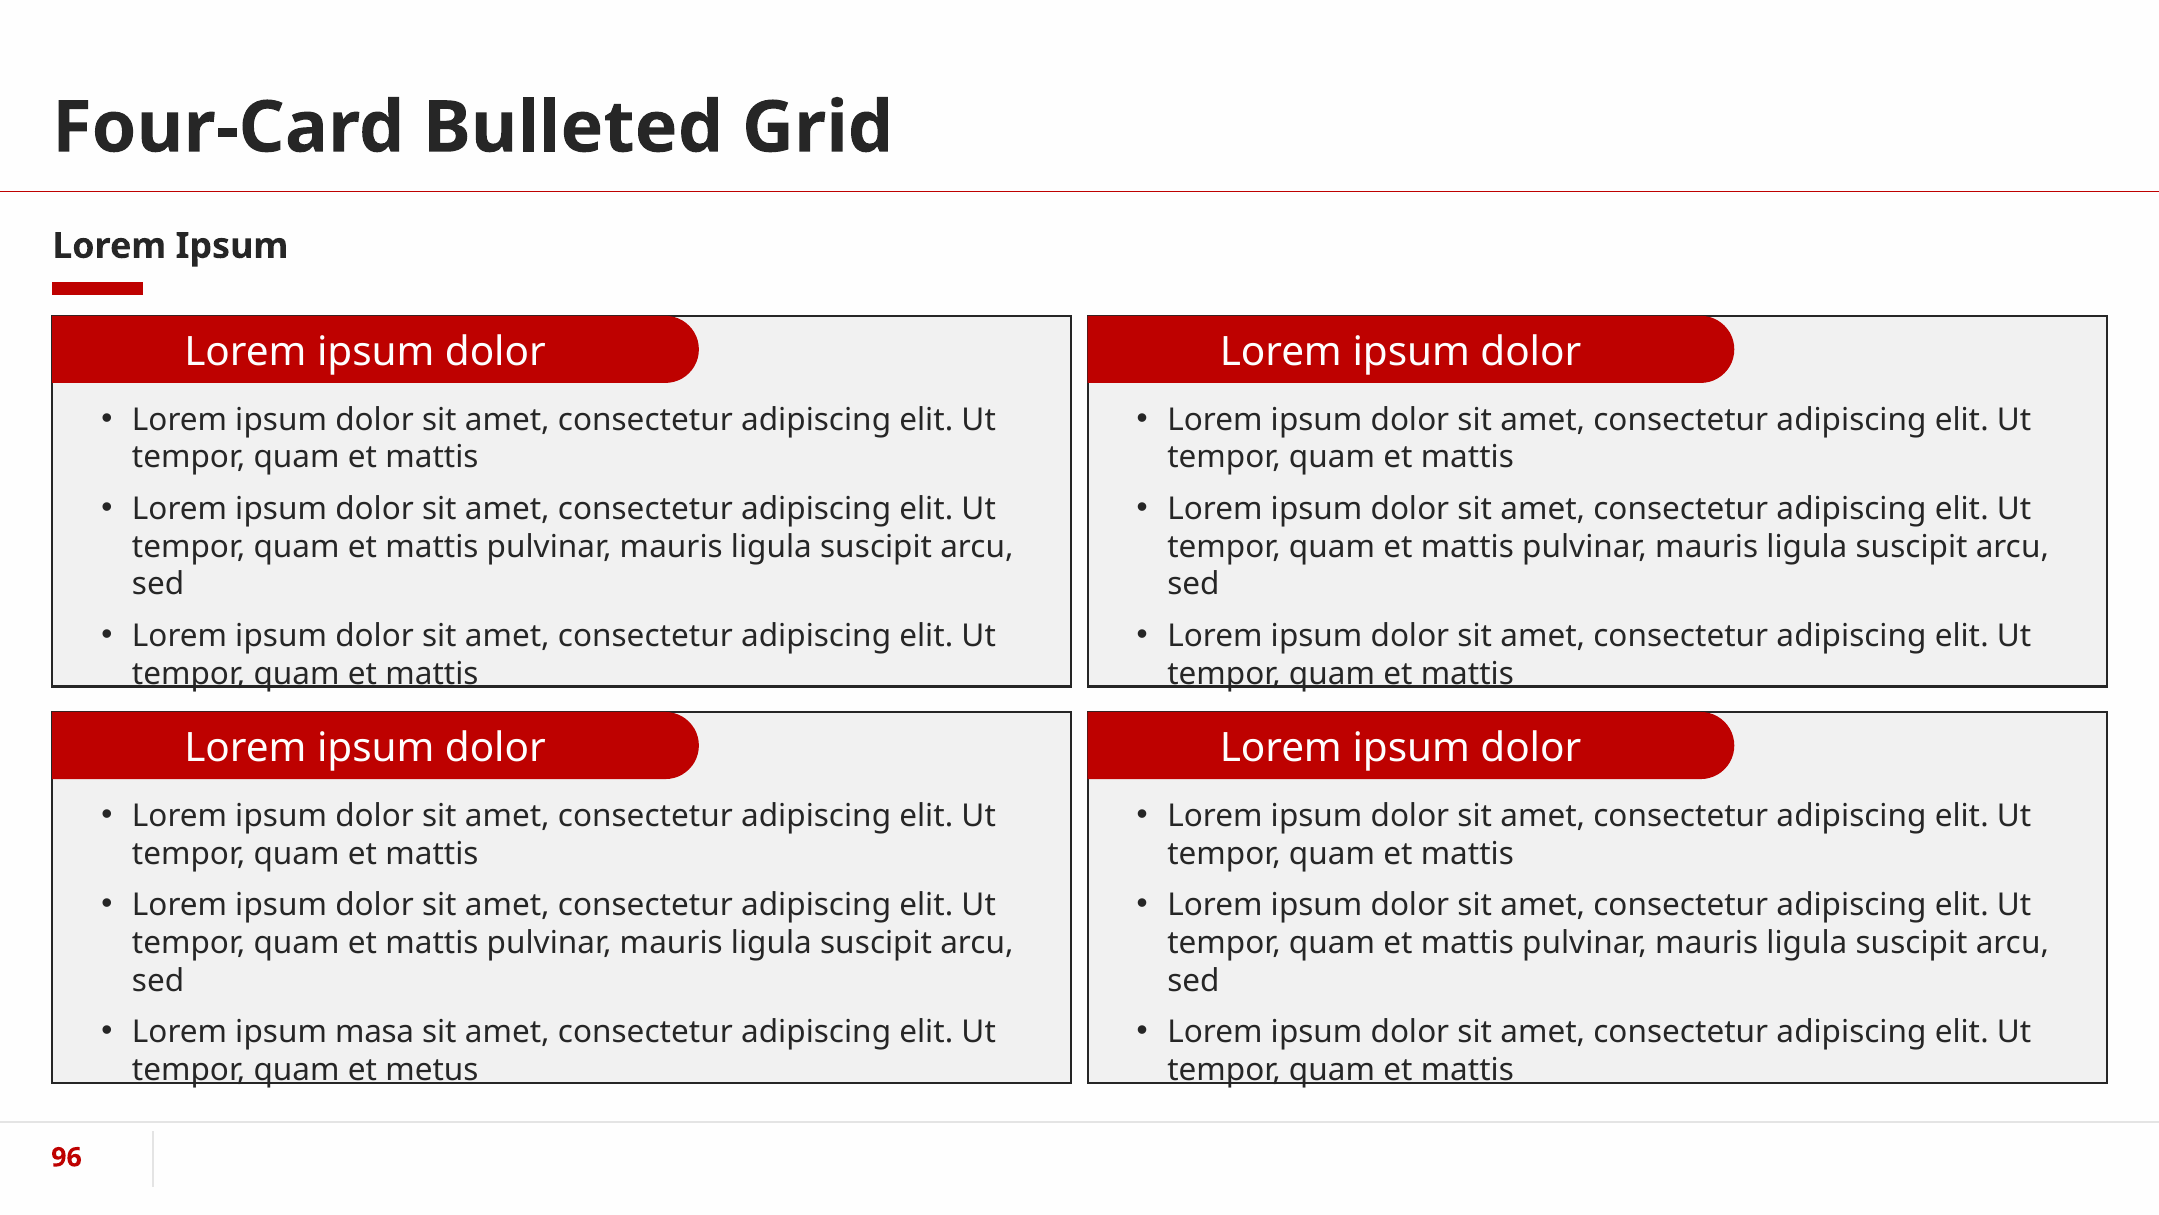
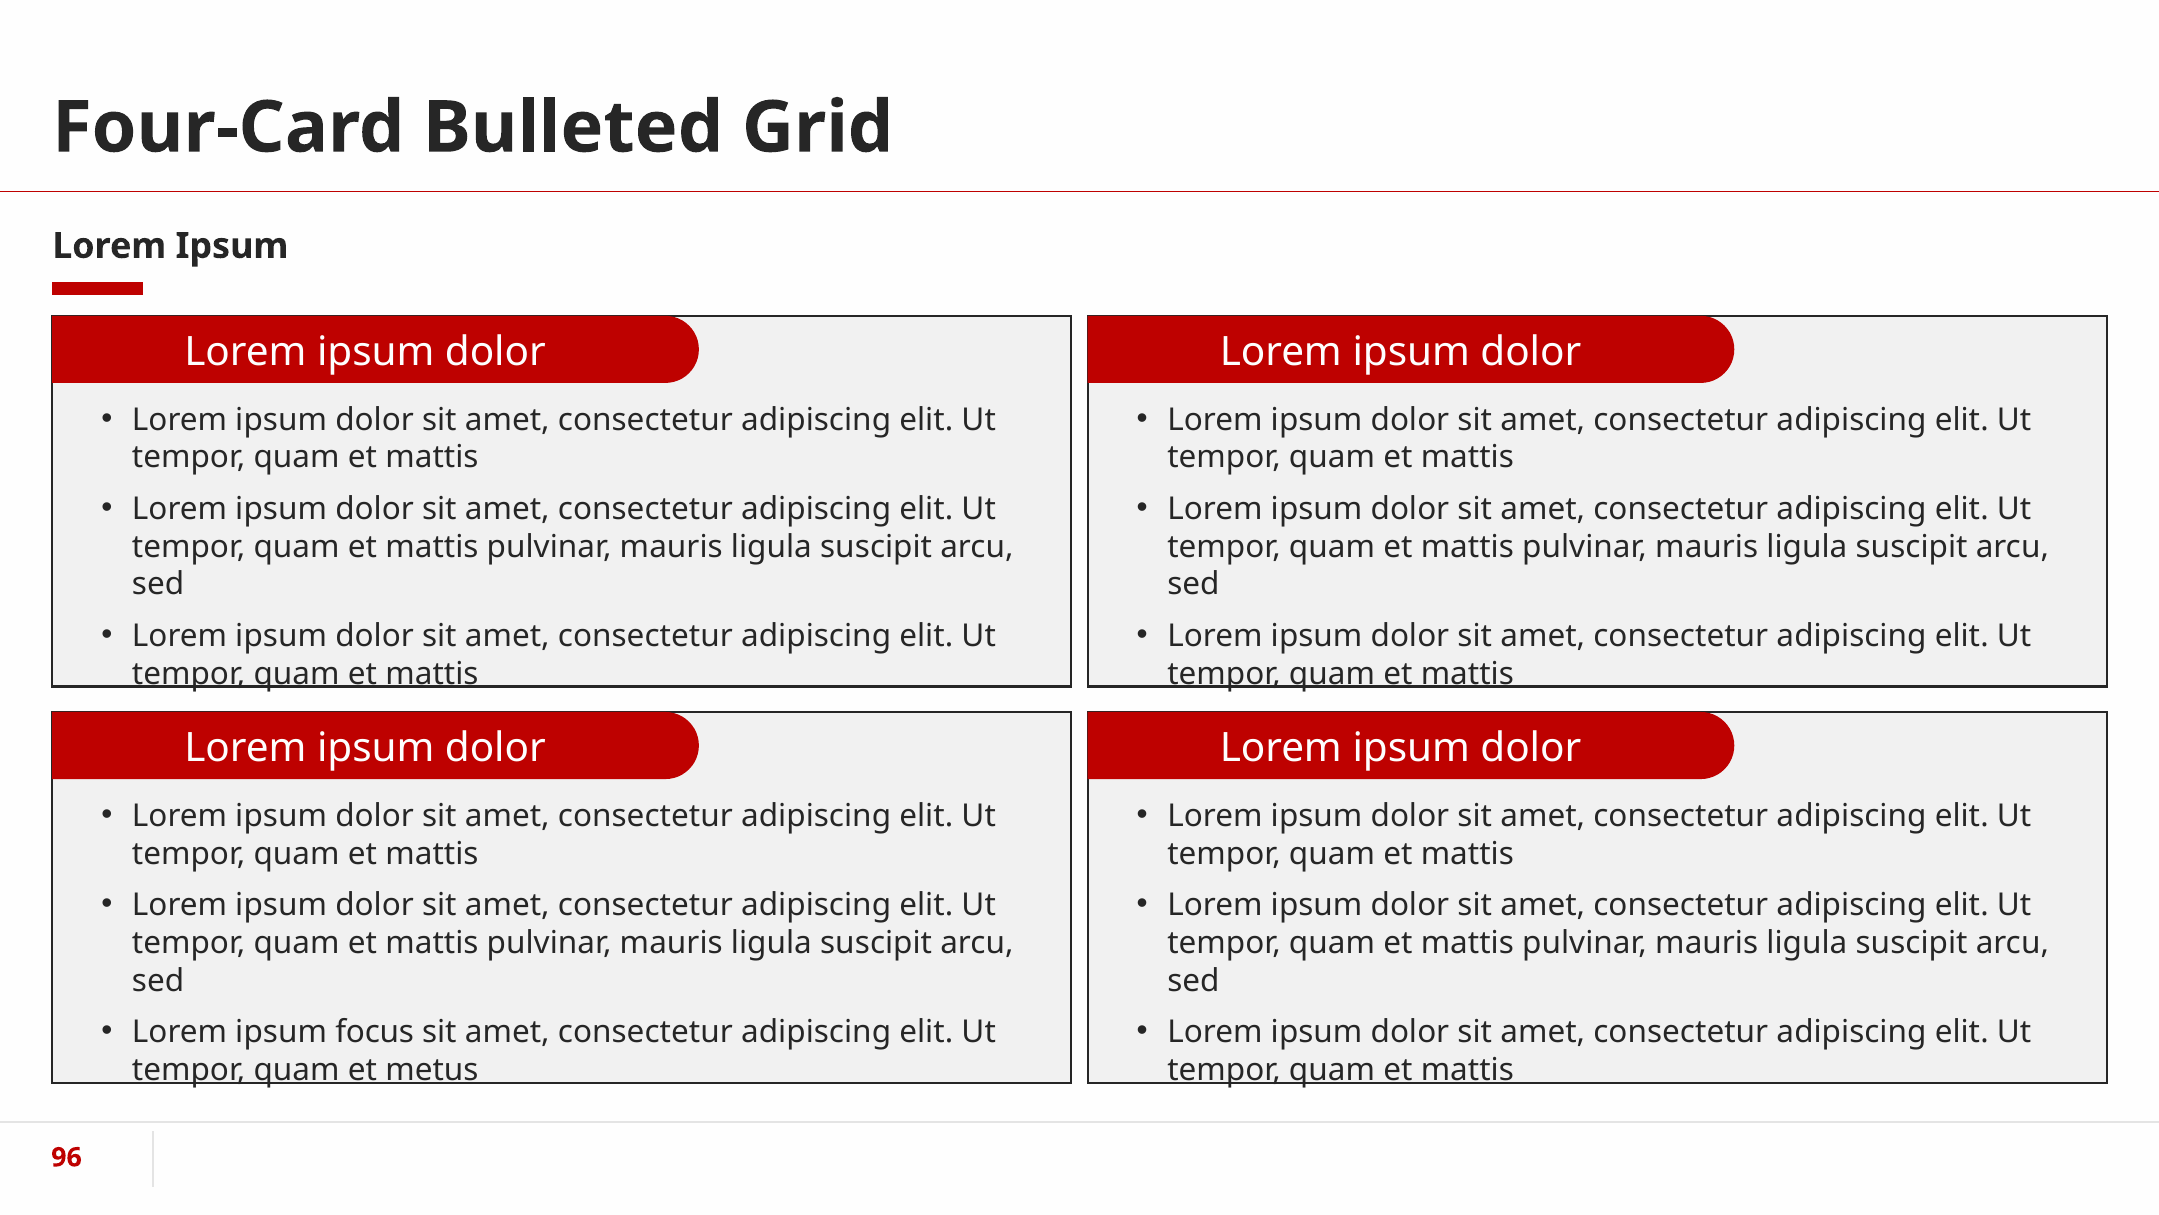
masa: masa -> focus
